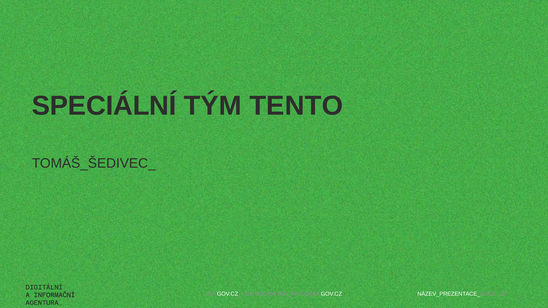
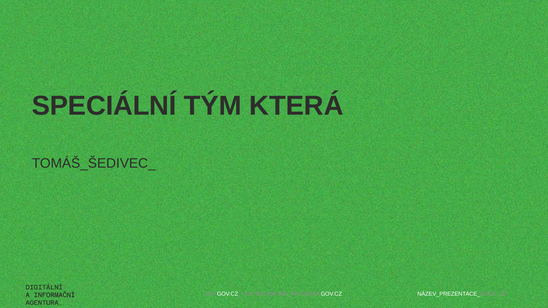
TENTO: TENTO -> KTERÁ
